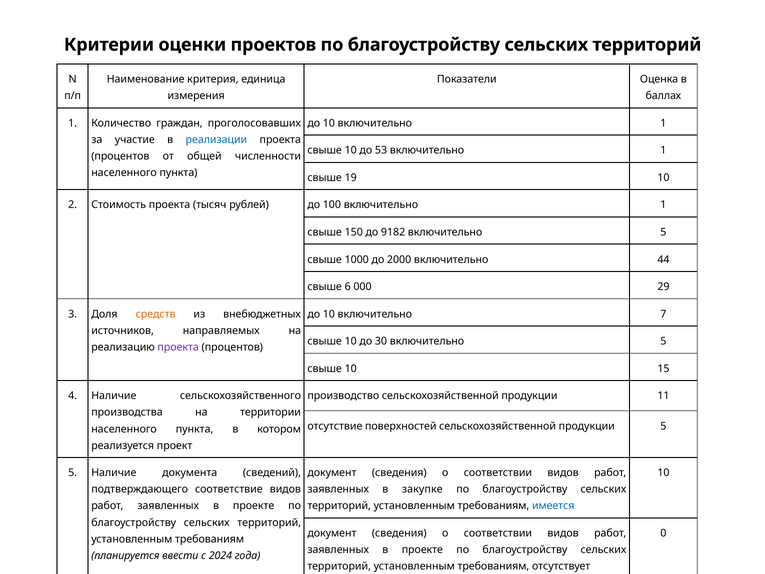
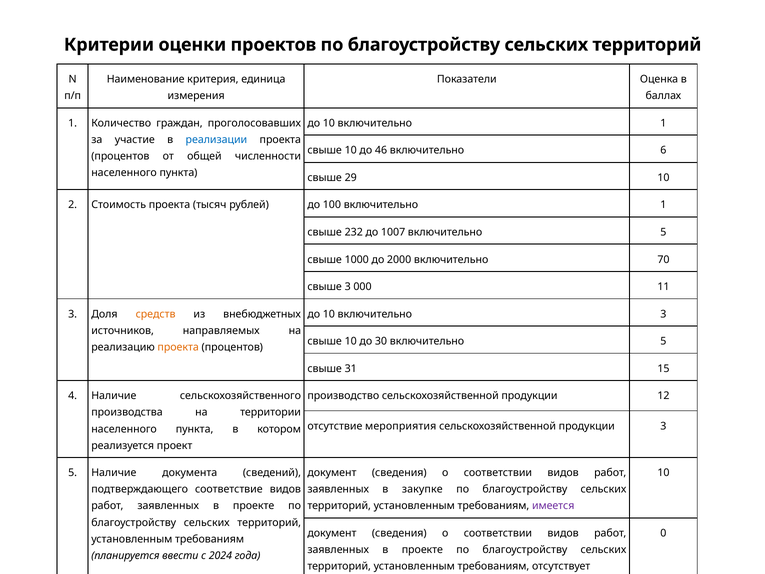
53: 53 -> 46
1 at (663, 150): 1 -> 6
19: 19 -> 29
150: 150 -> 232
9182: 9182 -> 1007
44: 44 -> 70
свыше 6: 6 -> 3
29: 29 -> 11
включительно 7: 7 -> 3
проекта at (178, 347) colour: purple -> orange
10 at (351, 368): 10 -> 31
11: 11 -> 12
поверхностей: поверхностей -> мероприятия
продукции 5: 5 -> 3
имеется colour: blue -> purple
